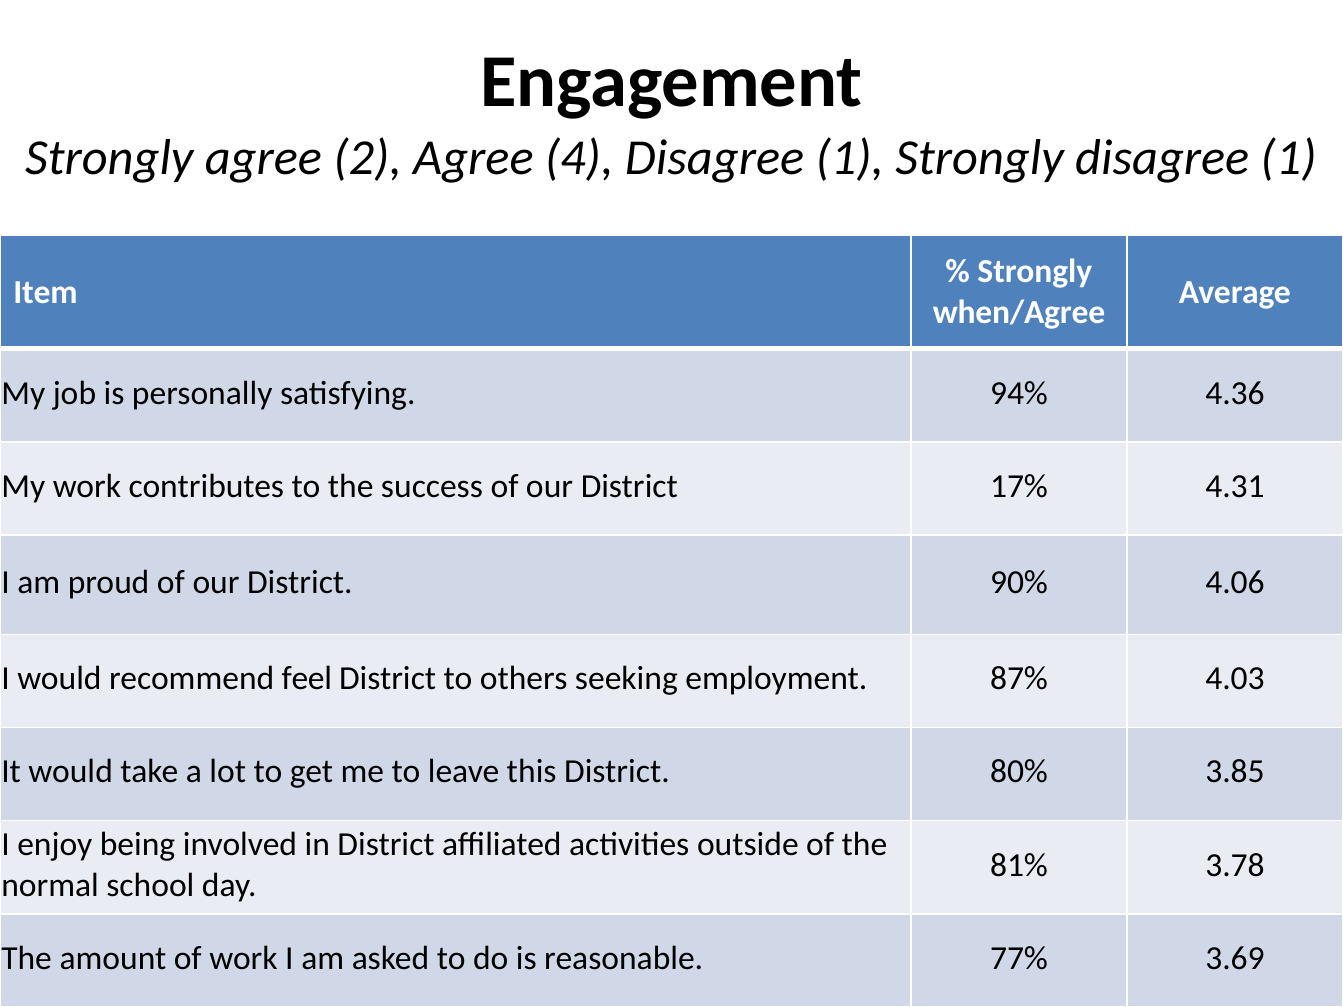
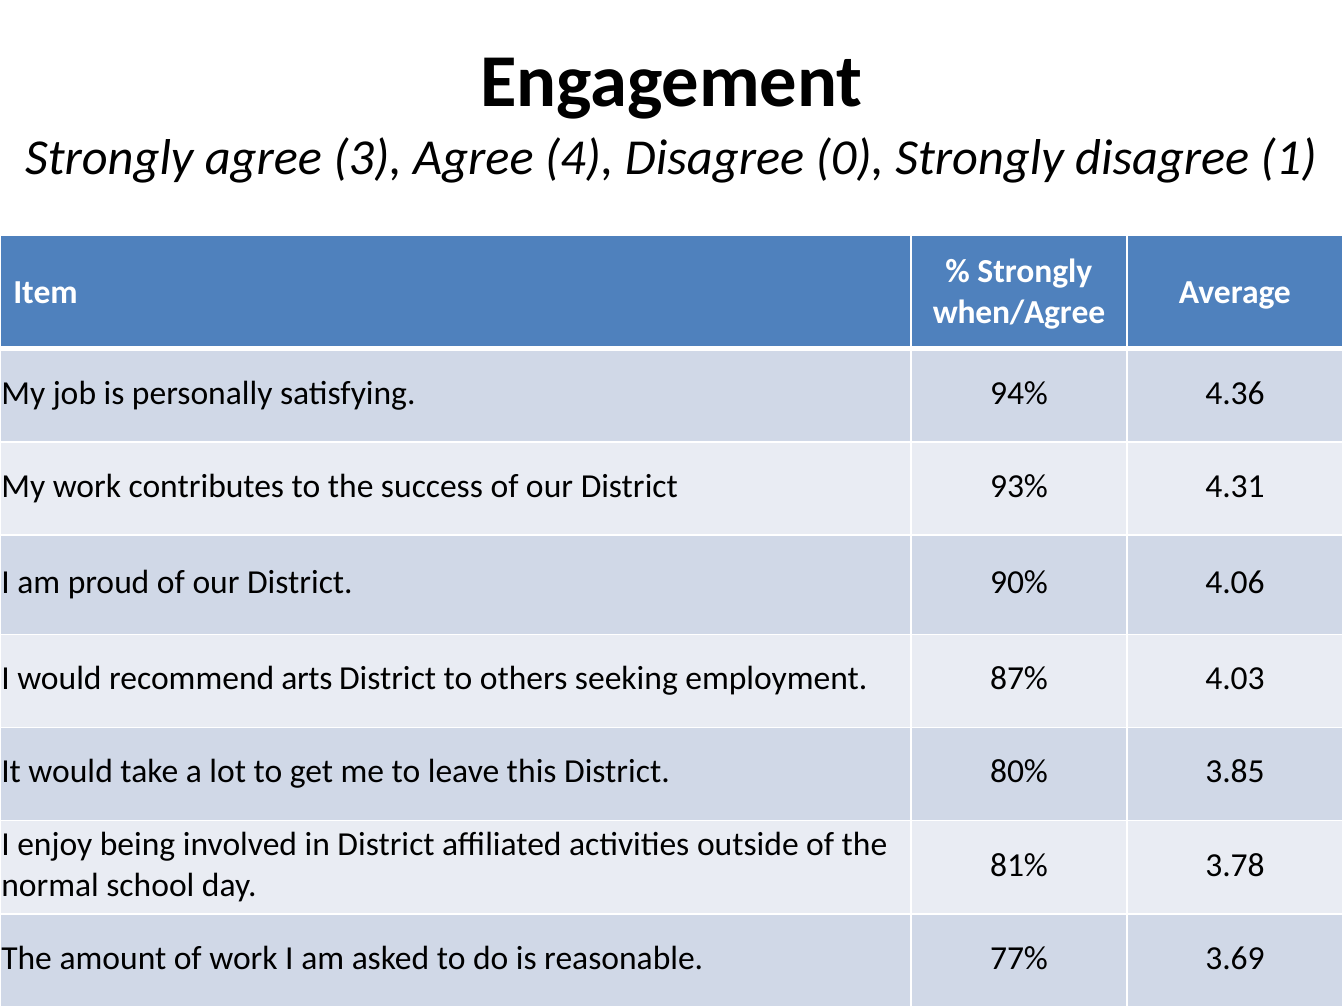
2: 2 -> 3
4 Disagree 1: 1 -> 0
17%: 17% -> 93%
feel: feel -> arts
